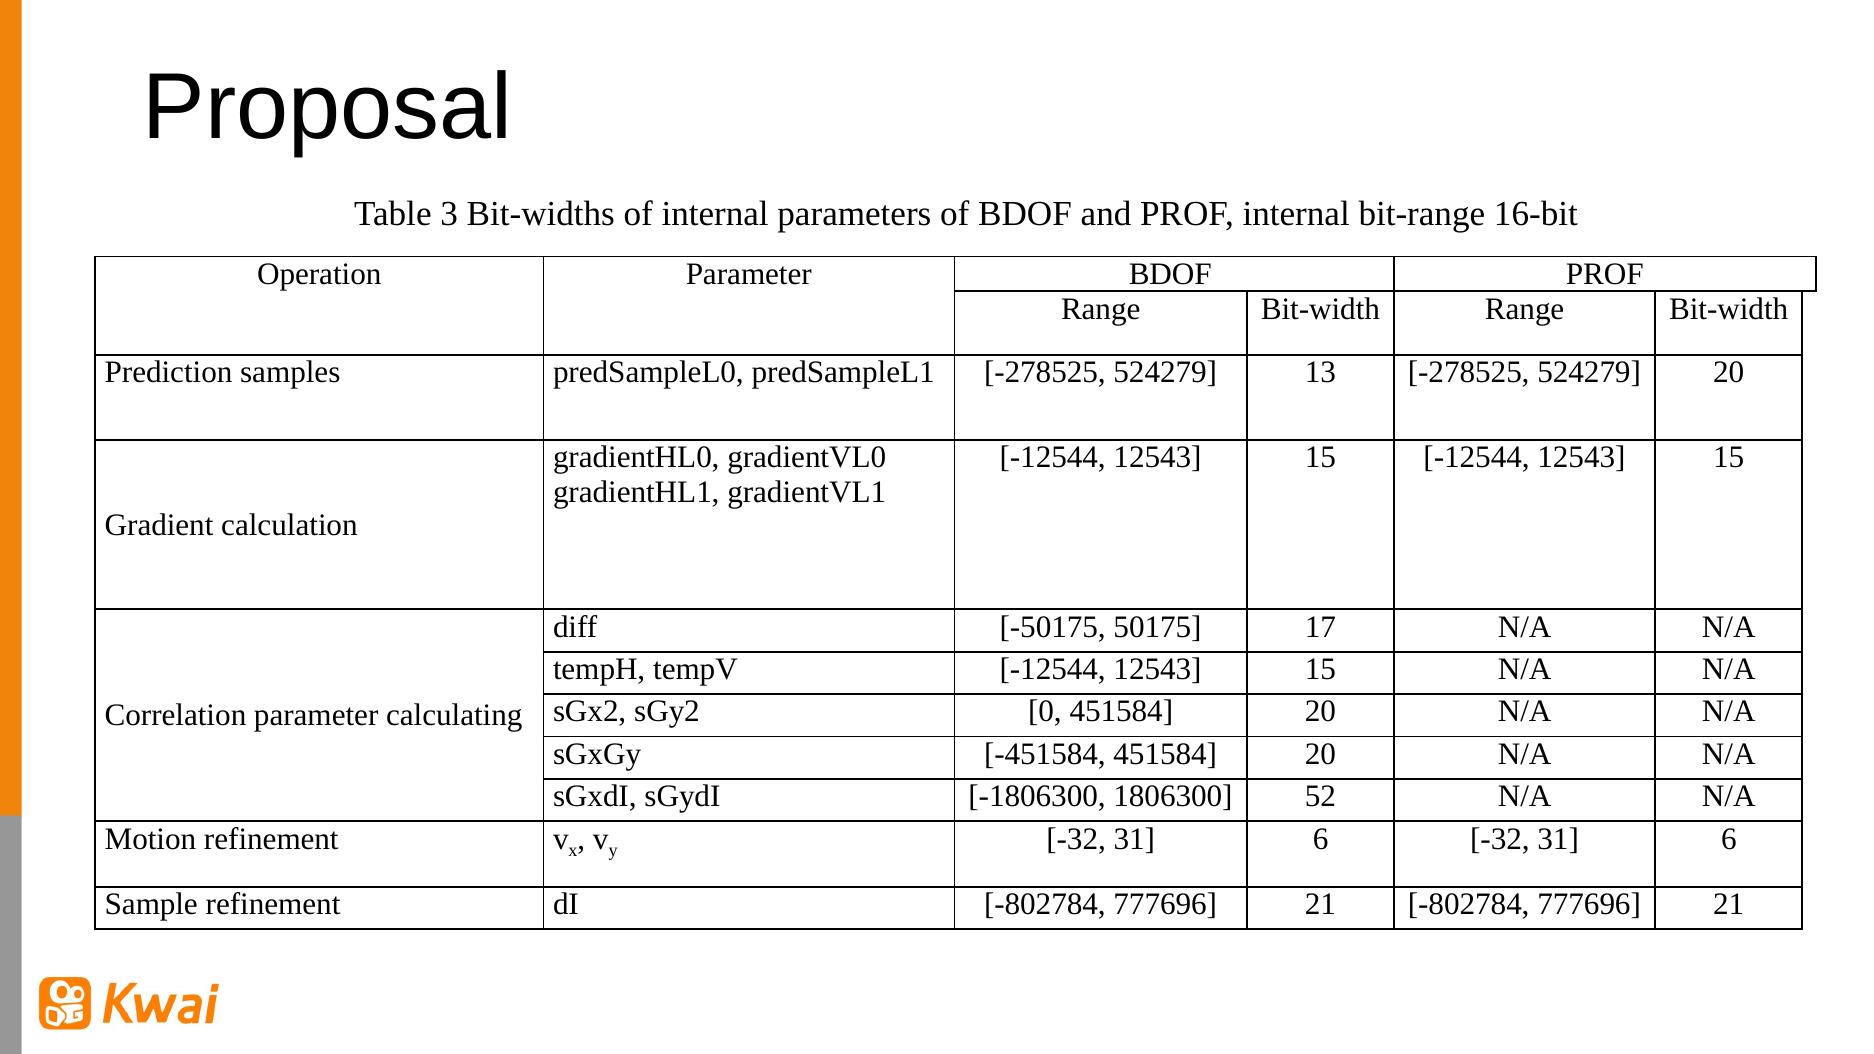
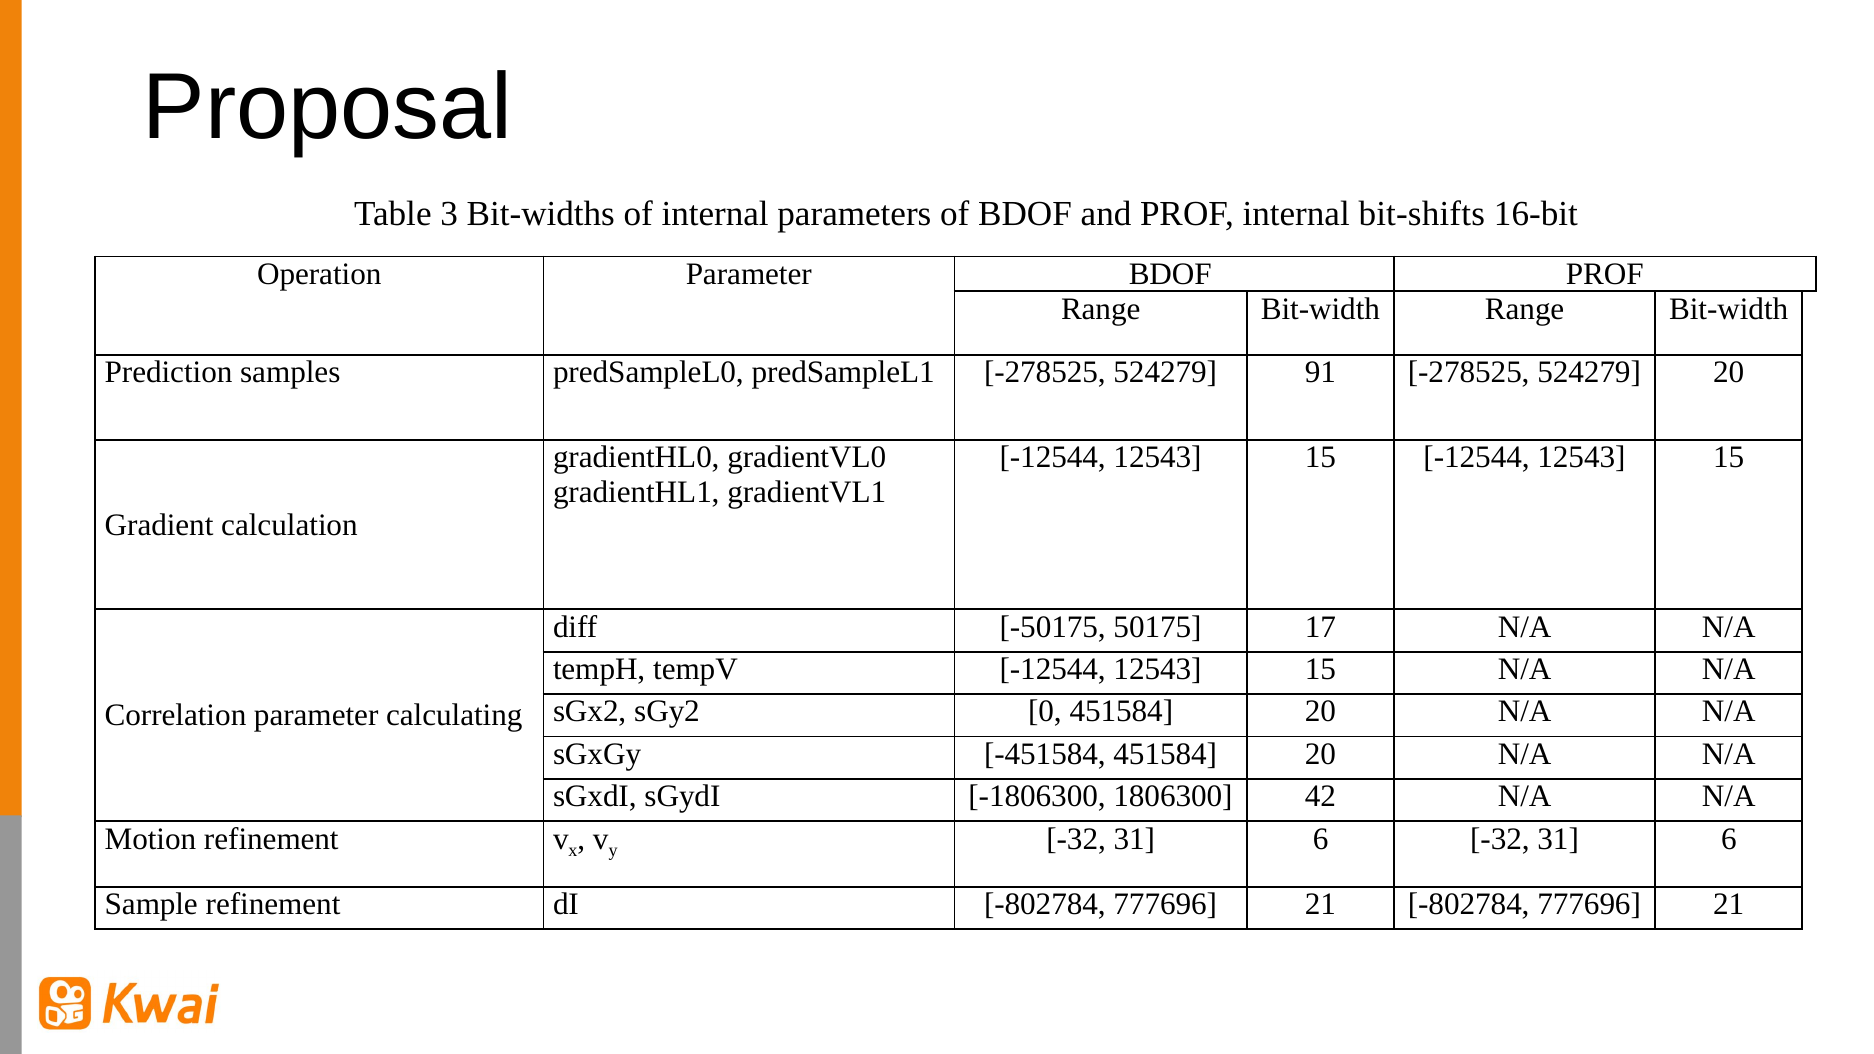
bit-range: bit-range -> bit-shifts
13: 13 -> 91
52: 52 -> 42
